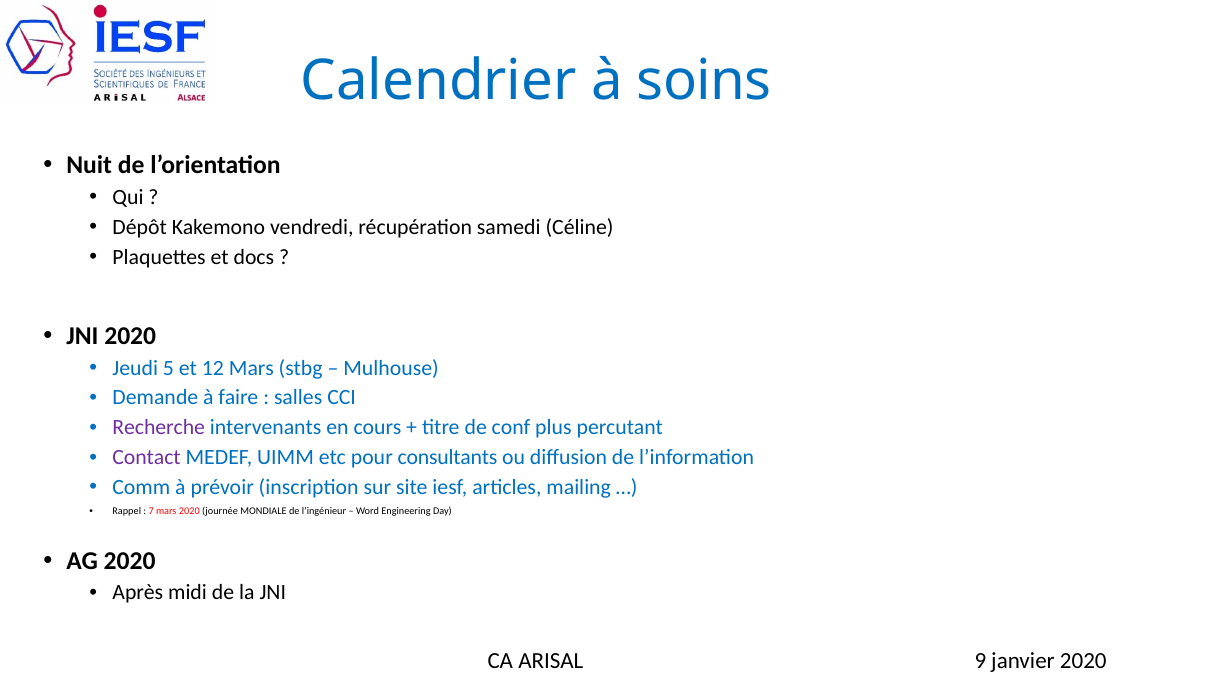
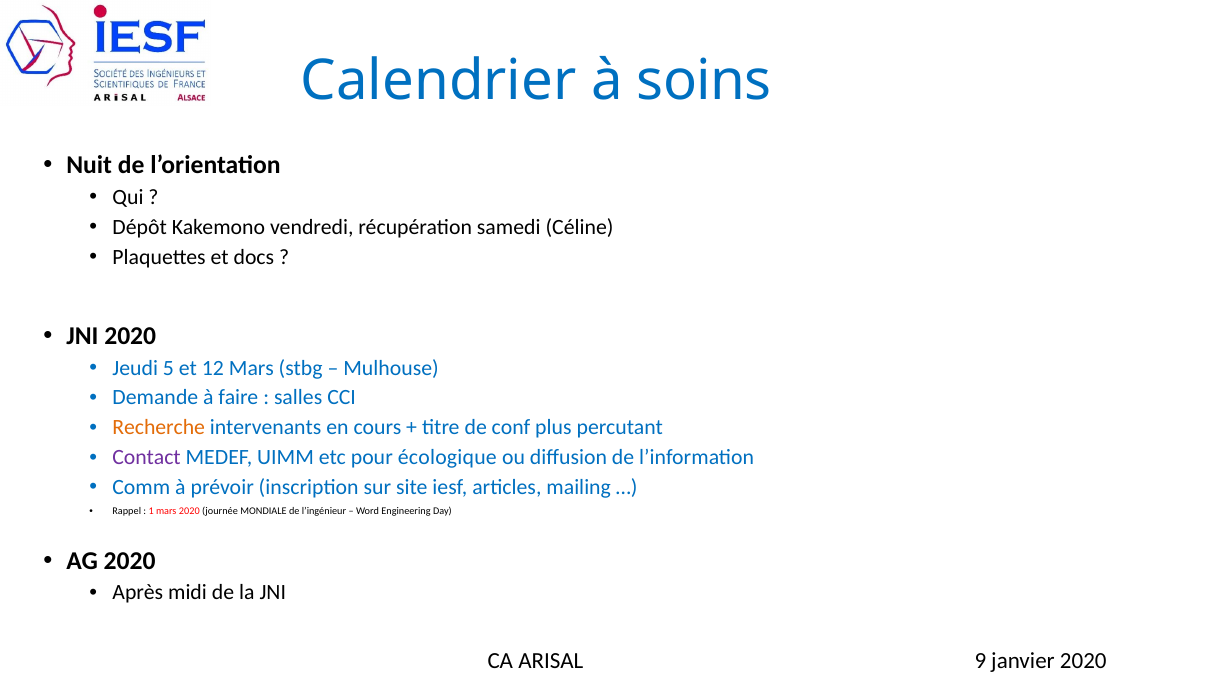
Recherche colour: purple -> orange
consultants: consultants -> écologique
7: 7 -> 1
